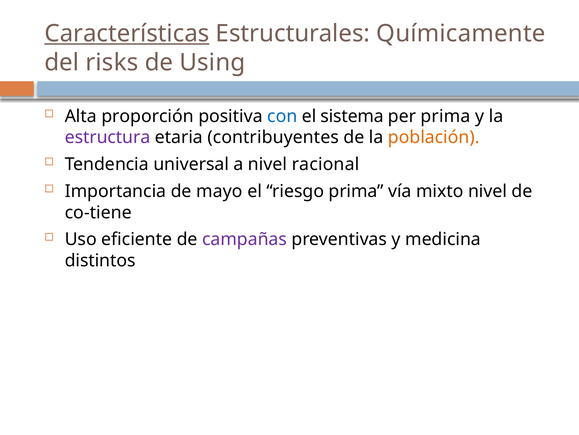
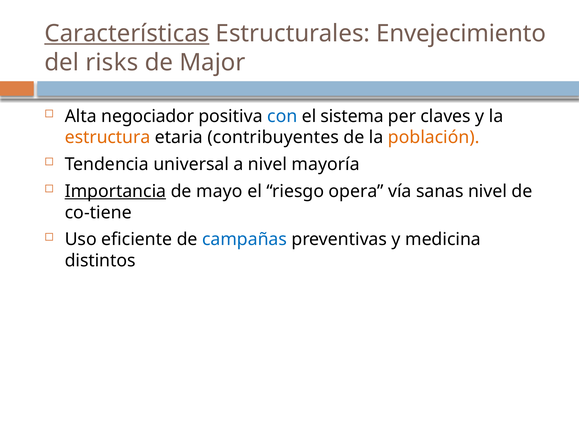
Químicamente: Químicamente -> Envejecimiento
Using: Using -> Major
proporción: proporción -> negociador
per prima: prima -> claves
estructura colour: purple -> orange
racional: racional -> mayoría
Importancia underline: none -> present
riesgo prima: prima -> opera
mixto: mixto -> sanas
campañas colour: purple -> blue
